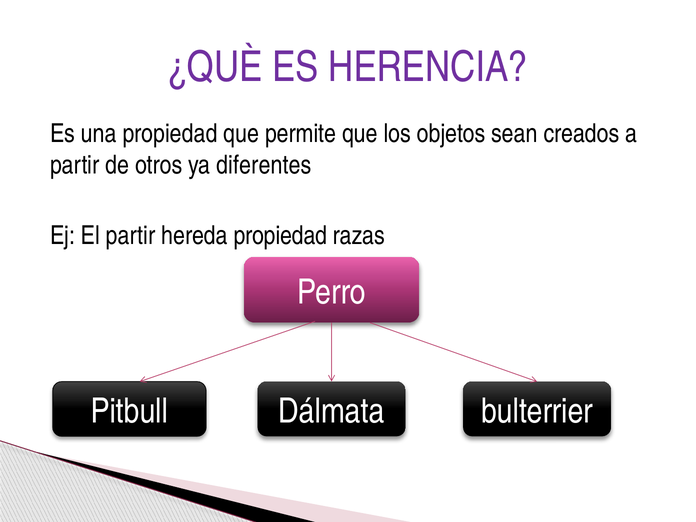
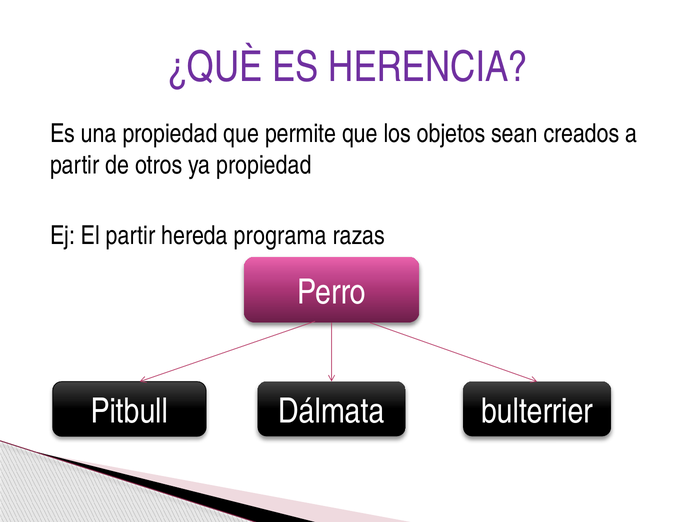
ya diferentes: diferentes -> propiedad
hereda propiedad: propiedad -> programa
